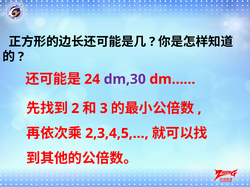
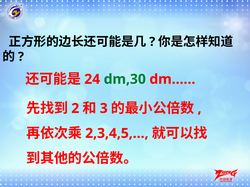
dm,30 colour: purple -> green
